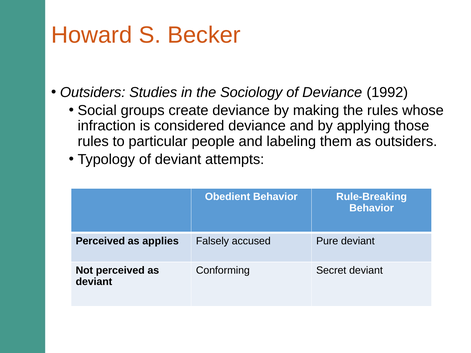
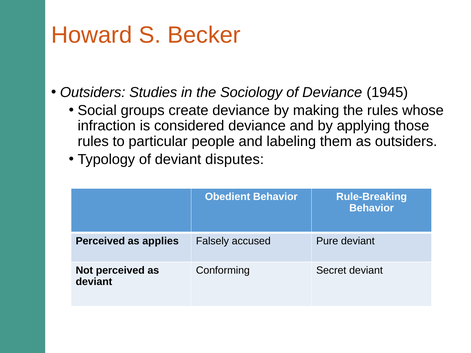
1992: 1992 -> 1945
attempts: attempts -> disputes
